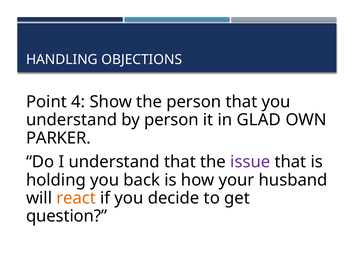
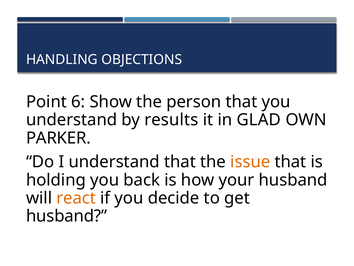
4: 4 -> 6
by person: person -> results
issue colour: purple -> orange
question at (67, 216): question -> husband
